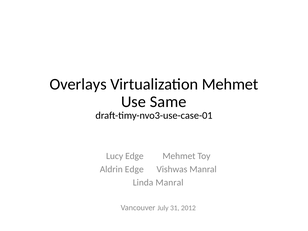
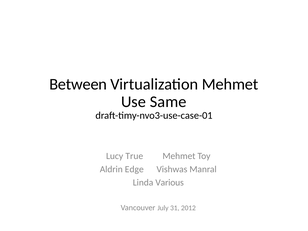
Overlays: Overlays -> Between
Lucy Edge: Edge -> True
Linda Manral: Manral -> Various
